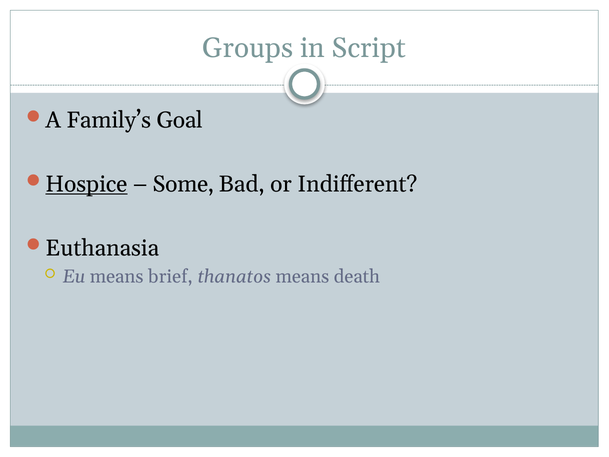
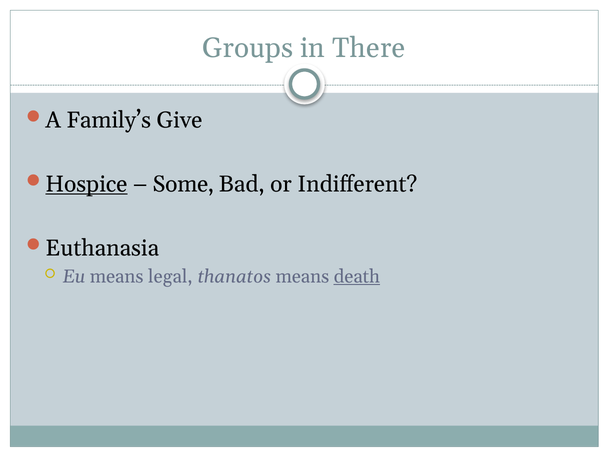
Script: Script -> There
Goal: Goal -> Give
brief: brief -> legal
death underline: none -> present
